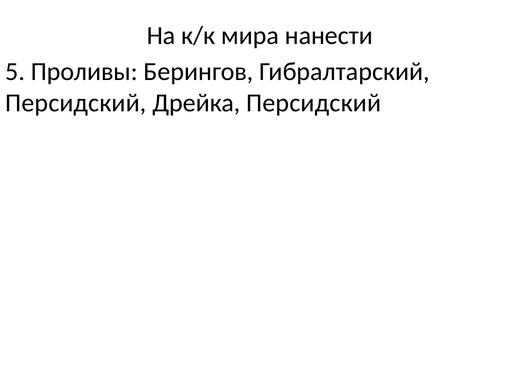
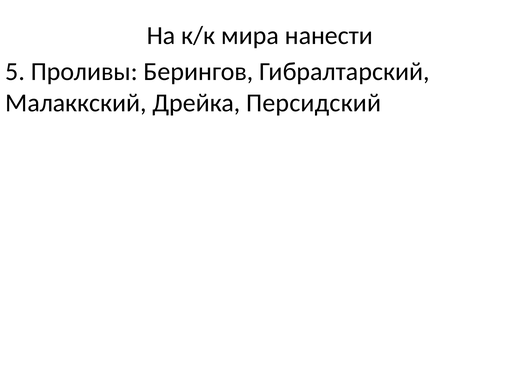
Персидский at (76, 103): Персидский -> Малаккский
